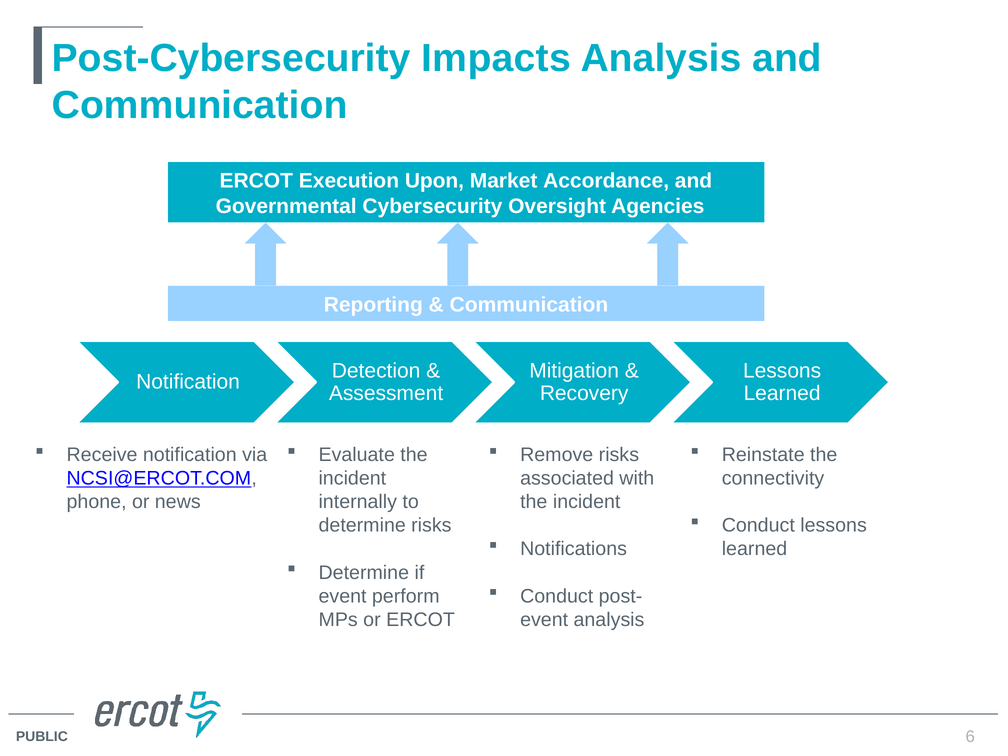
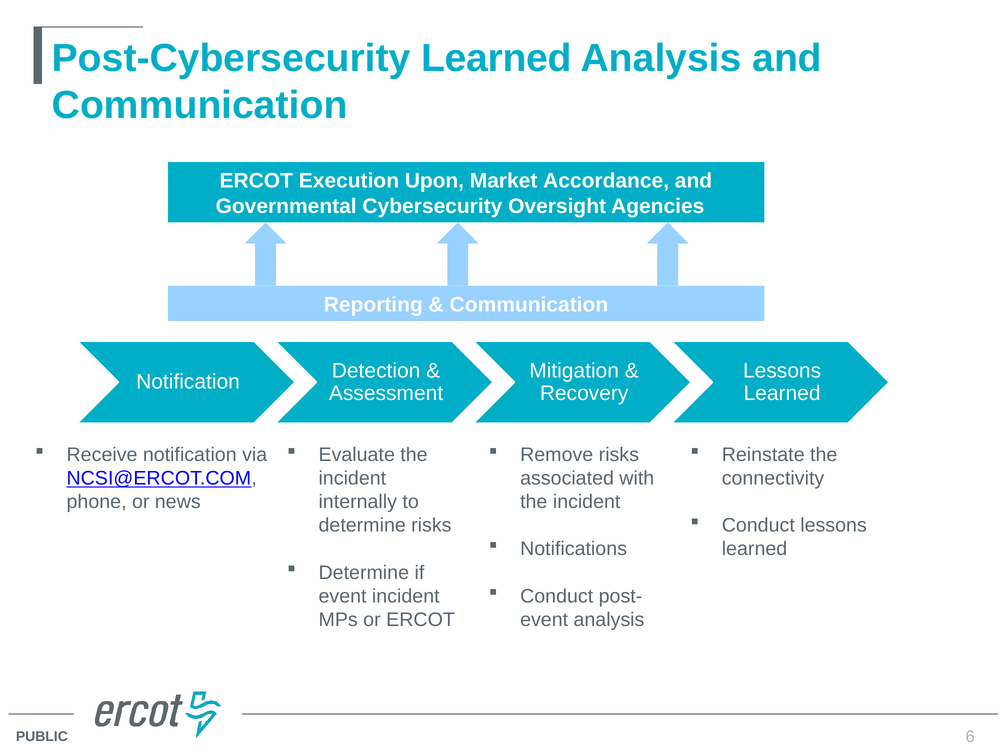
Post-Cybersecurity Impacts: Impacts -> Learned
event perform: perform -> incident
